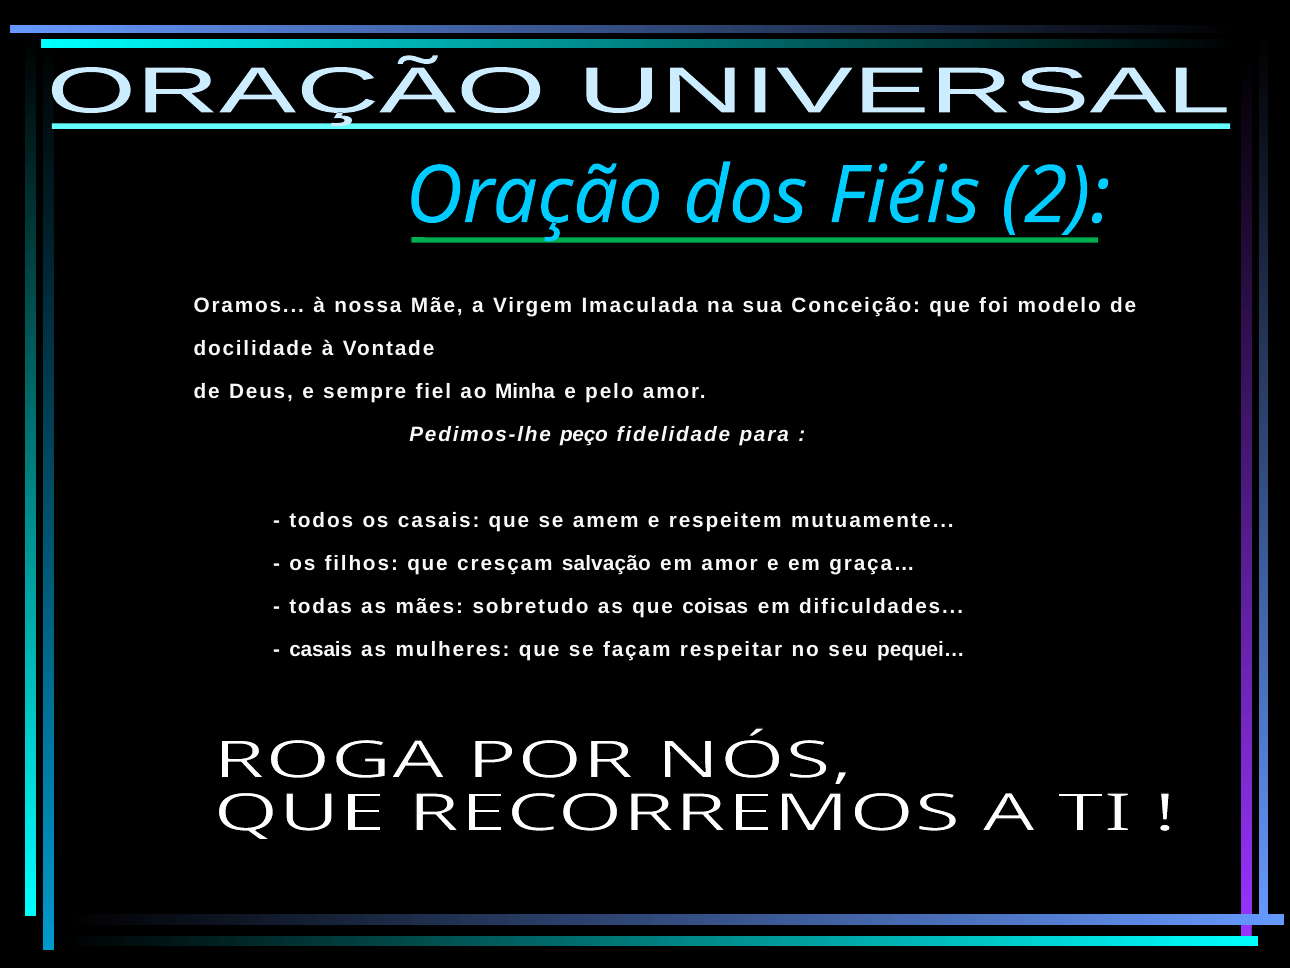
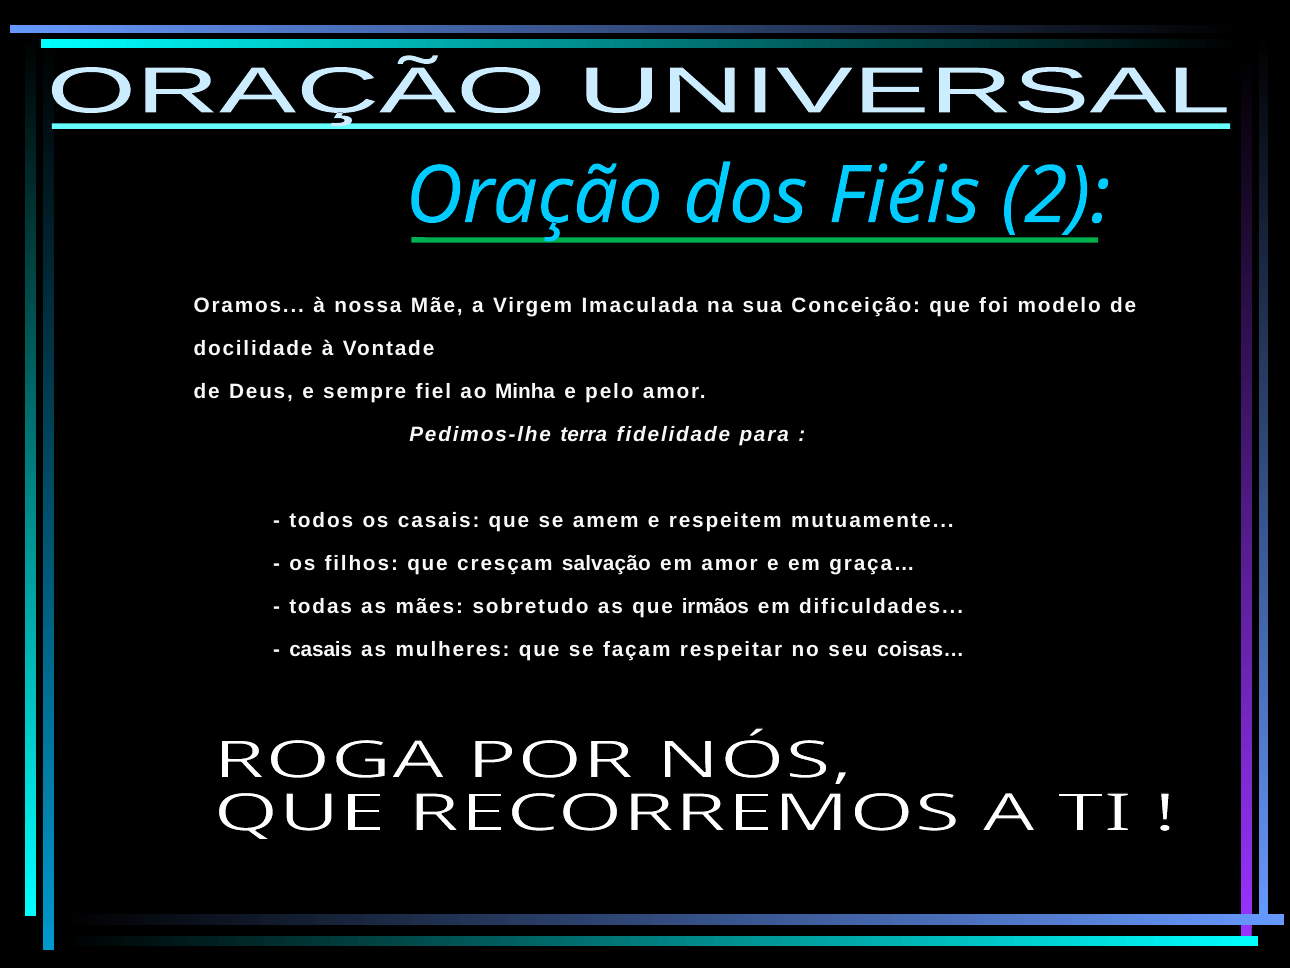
peço: peço -> terra
coisas: coisas -> irmãos
pequei…: pequei… -> coisas…
